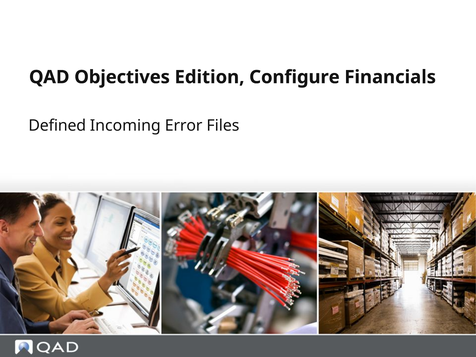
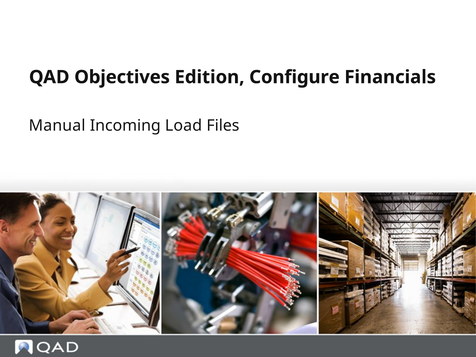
Defined: Defined -> Manual
Error: Error -> Load
